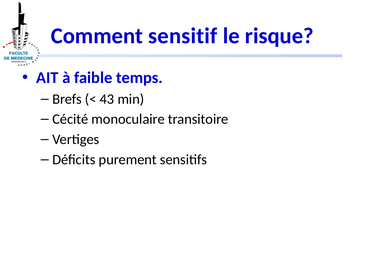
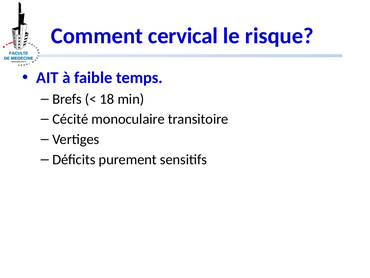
sensitif: sensitif -> cervical
43: 43 -> 18
